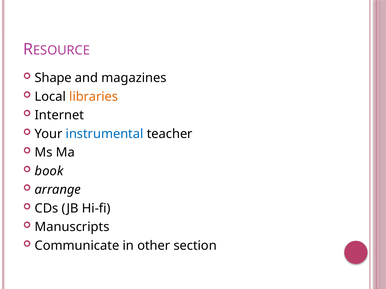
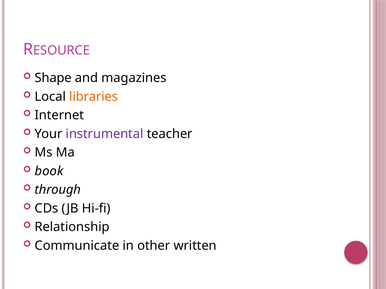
instrumental colour: blue -> purple
arrange: arrange -> through
Manuscripts: Manuscripts -> Relationship
section: section -> written
